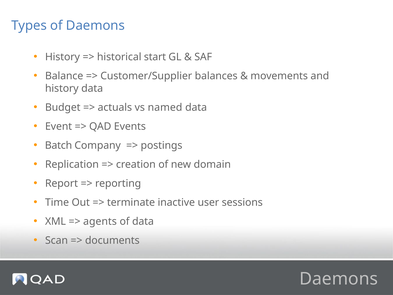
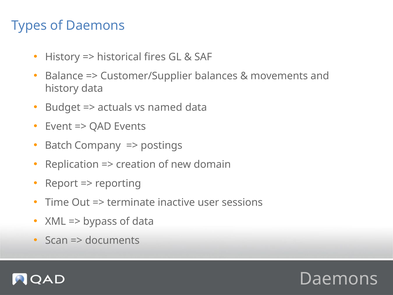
start: start -> fires
agents: agents -> bypass
